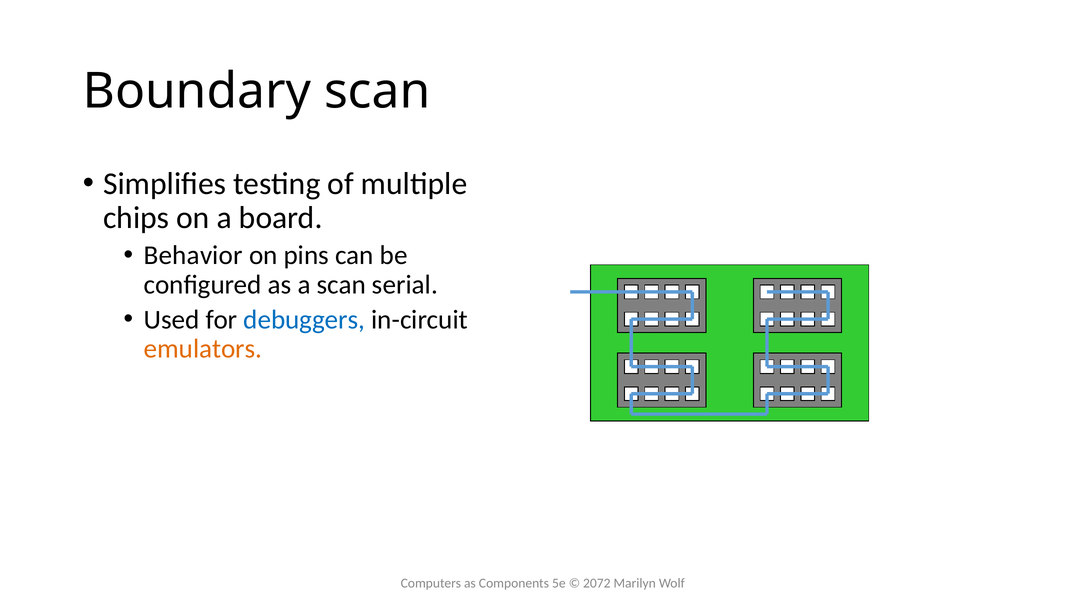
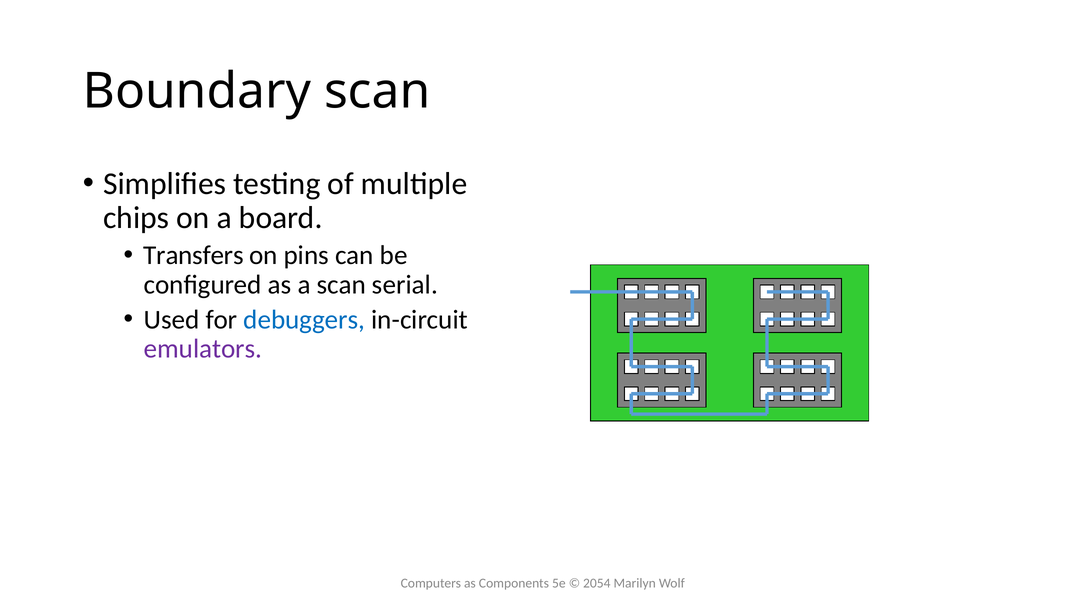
Behavior: Behavior -> Transfers
emulators colour: orange -> purple
2072: 2072 -> 2054
